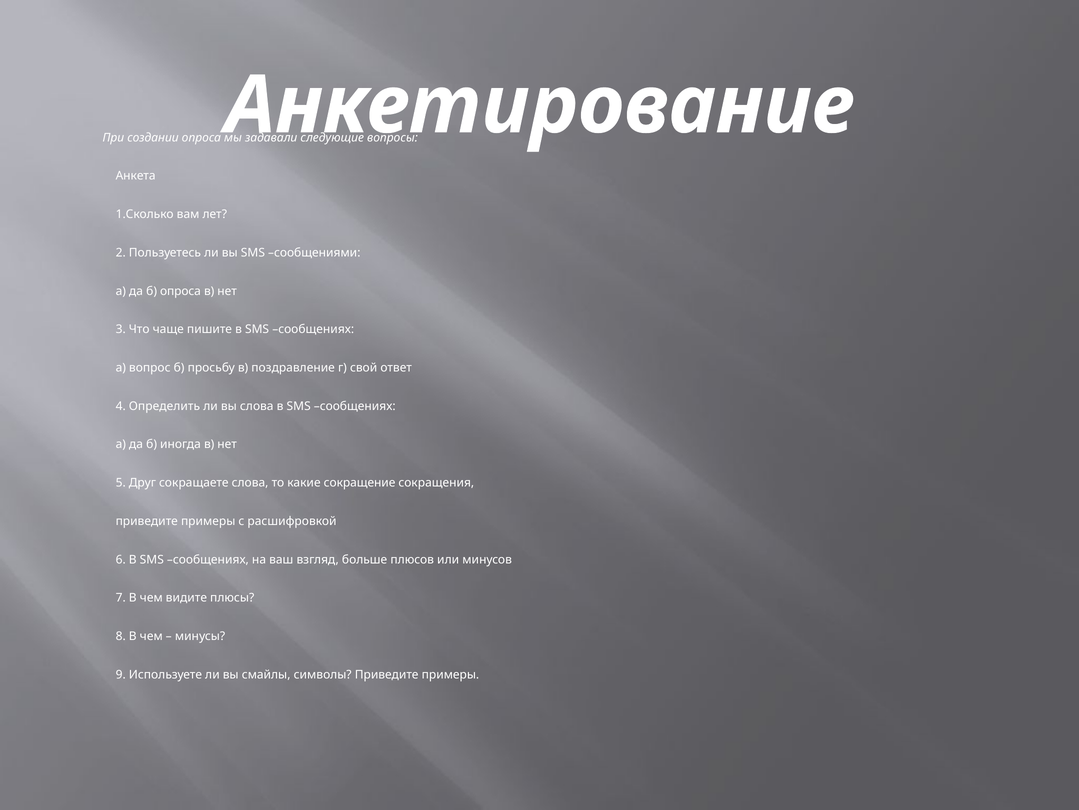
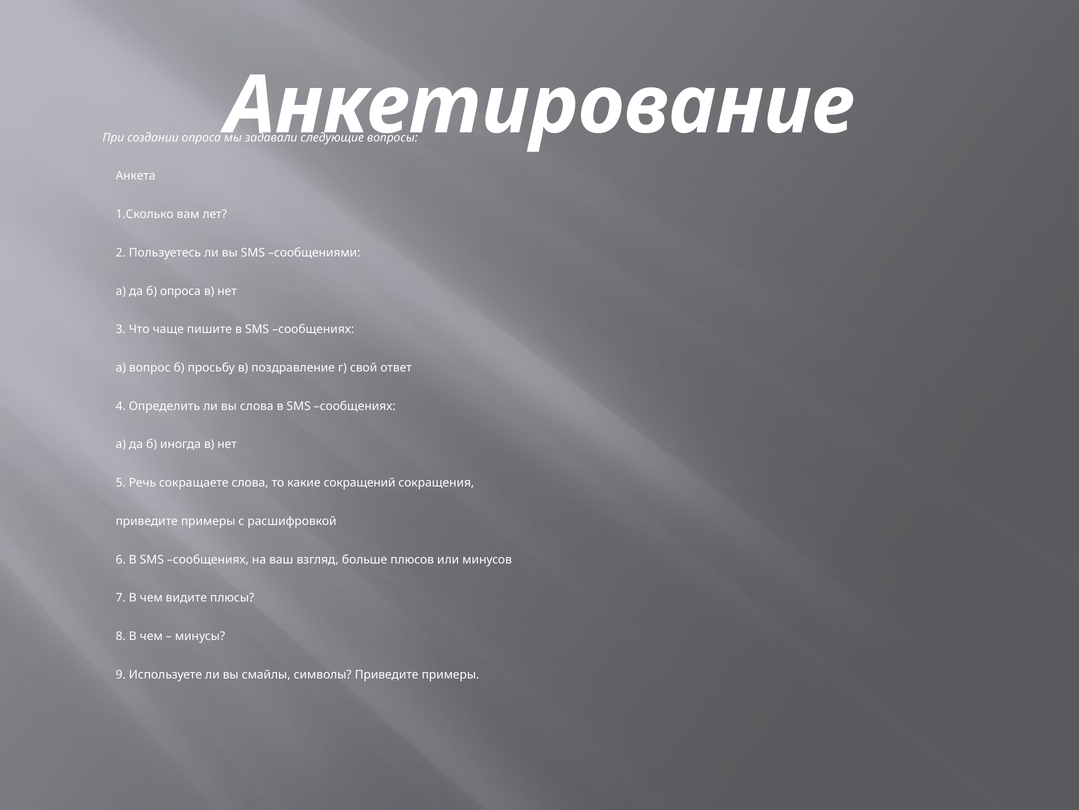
Друг: Друг -> Речь
сокращение: сокращение -> сокращений
